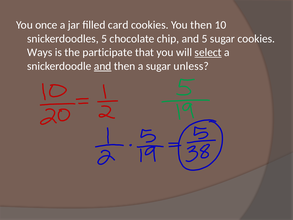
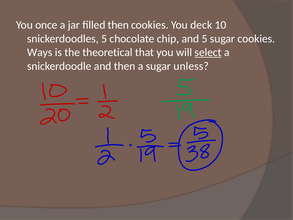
filled card: card -> then
You then: then -> deck
participate: participate -> theoretical
and at (103, 66) underline: present -> none
